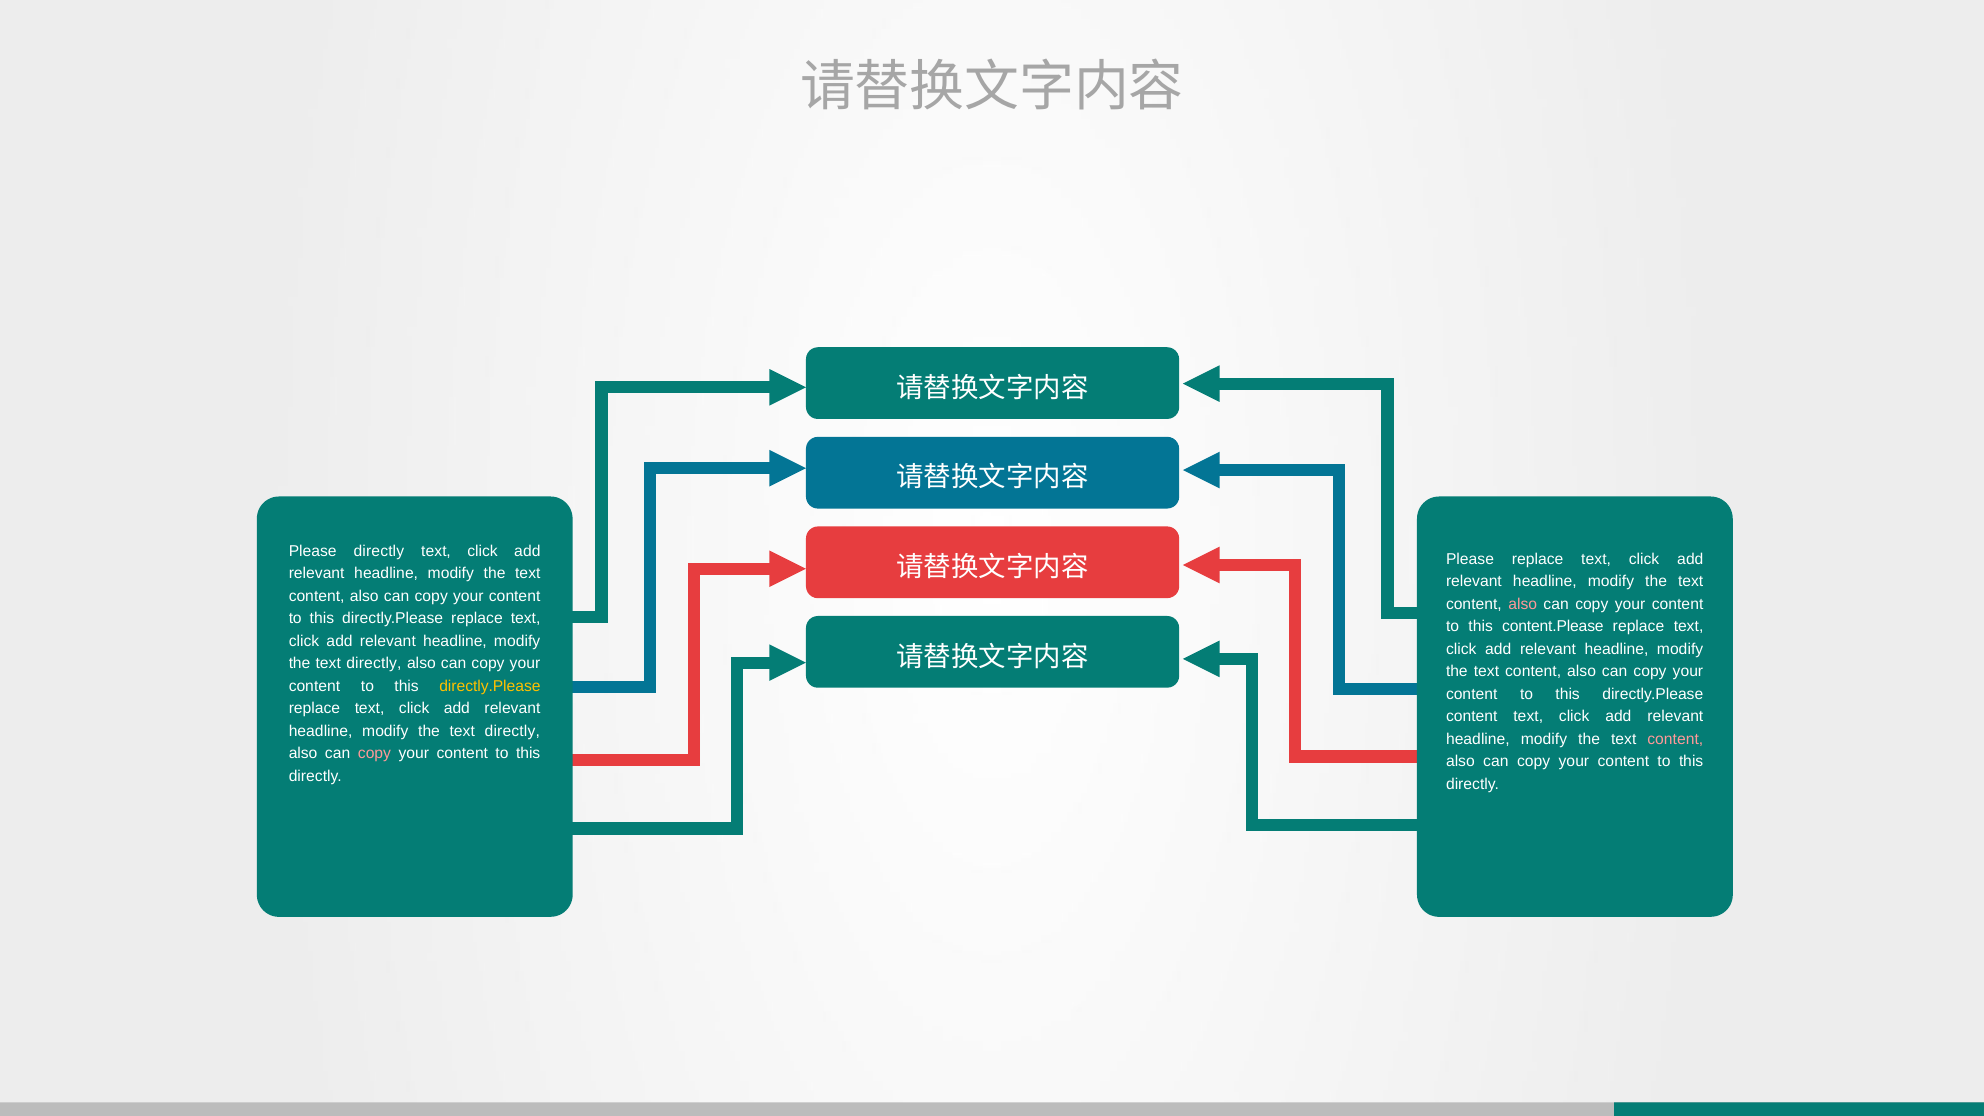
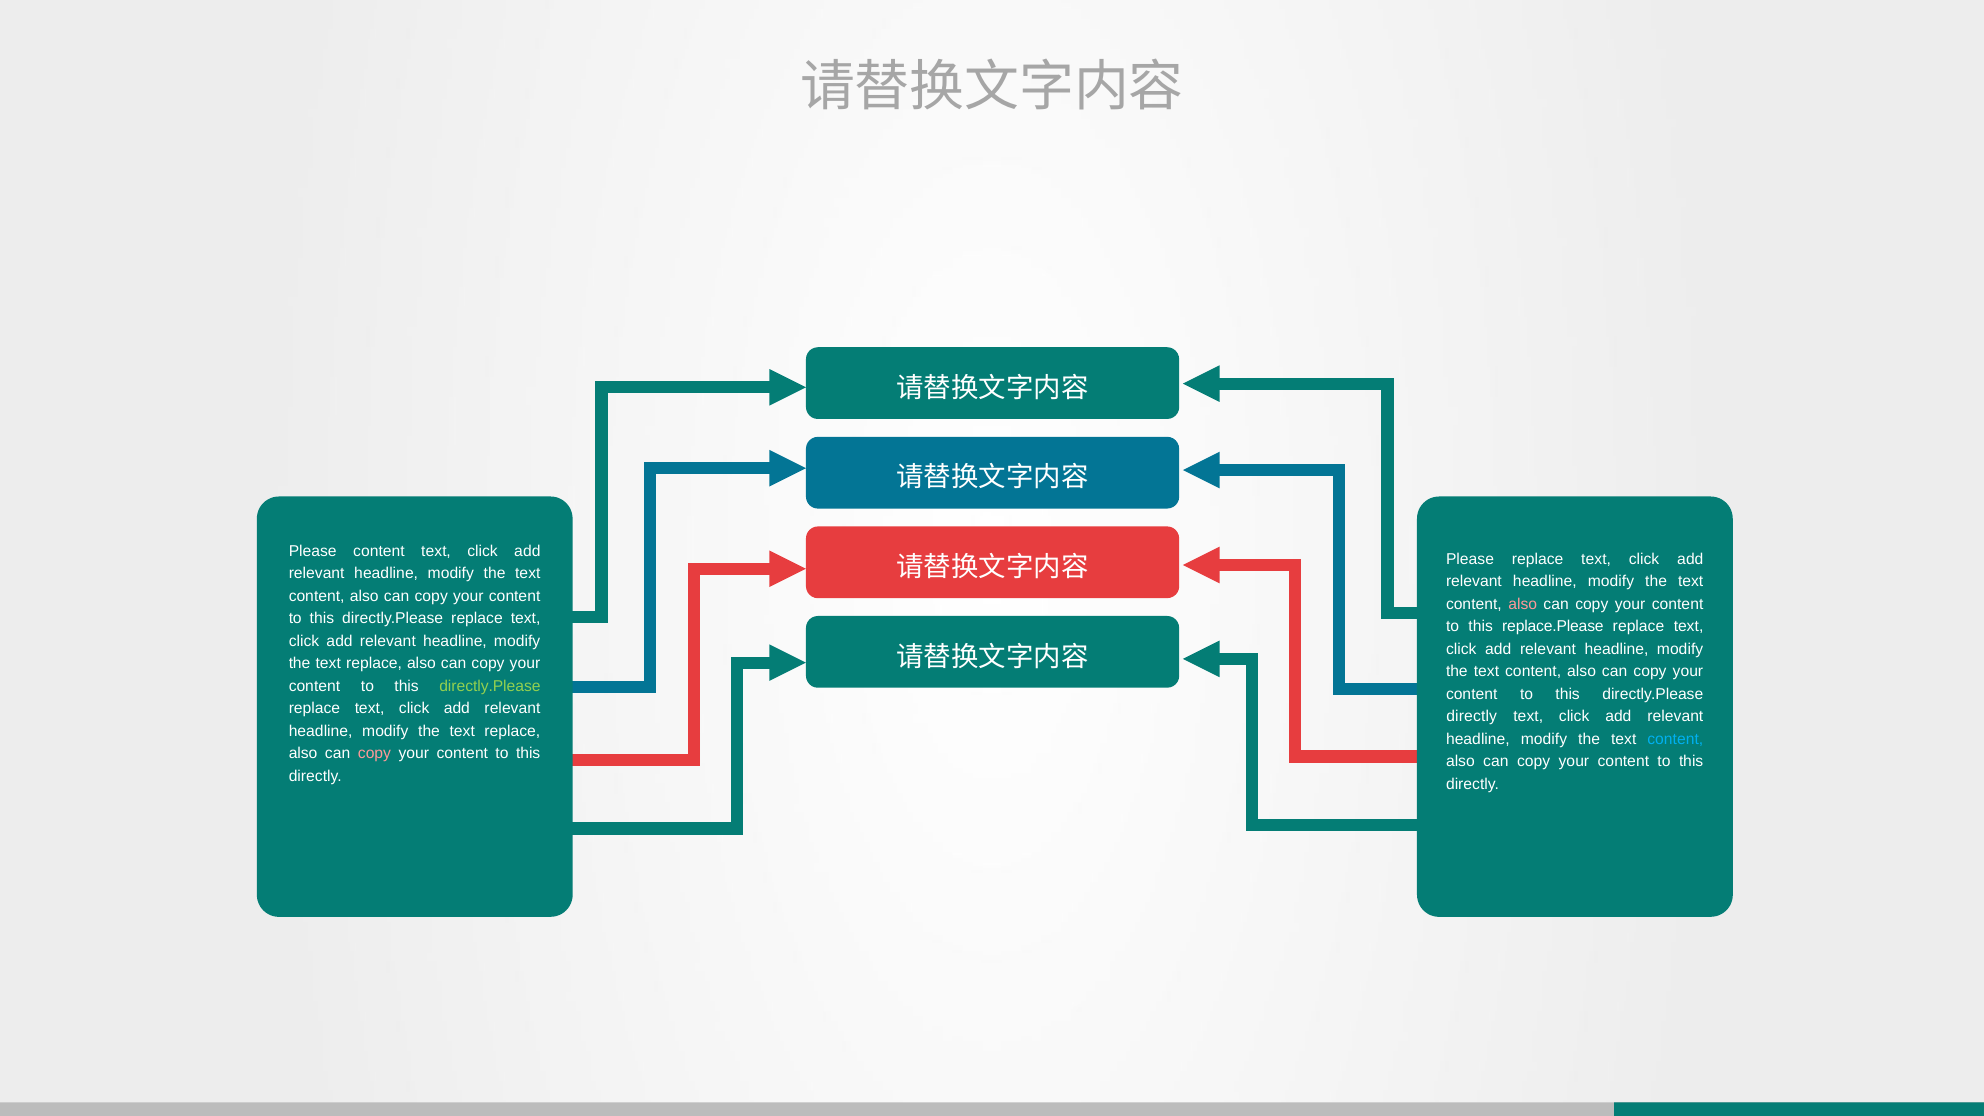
Please directly: directly -> content
content.Please: content.Please -> replace.Please
directly at (374, 663): directly -> replace
directly.Please at (490, 686) colour: yellow -> light green
content at (1472, 717): content -> directly
directly at (512, 731): directly -> replace
content at (1675, 739) colour: pink -> light blue
